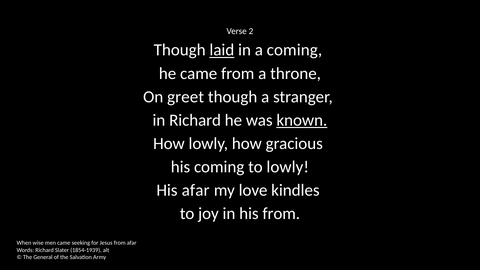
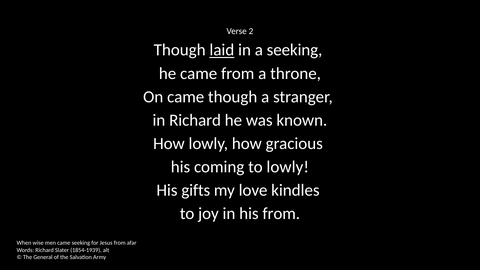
a coming: coming -> seeking
On greet: greet -> came
known underline: present -> none
His afar: afar -> gifts
